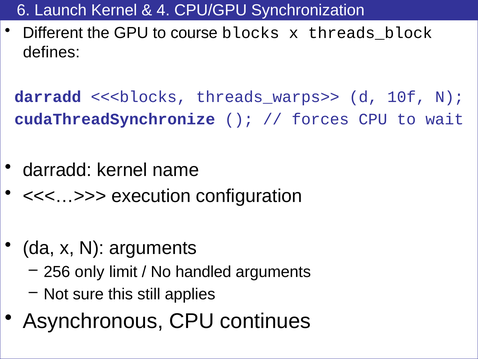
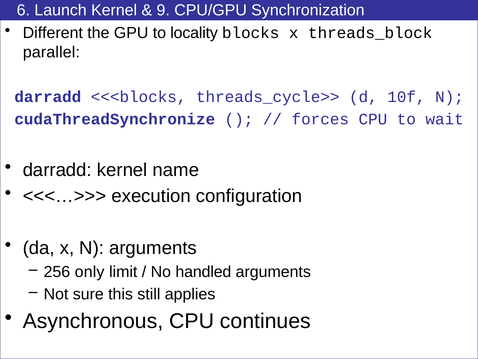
4: 4 -> 9
course: course -> locality
defines: defines -> parallel
threads_warps>>: threads_warps>> -> threads_cycle>>
